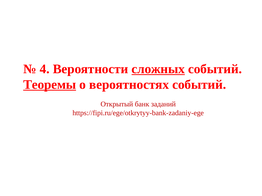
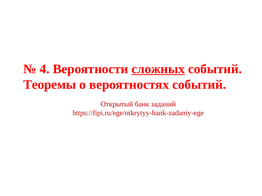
Теоремы underline: present -> none
